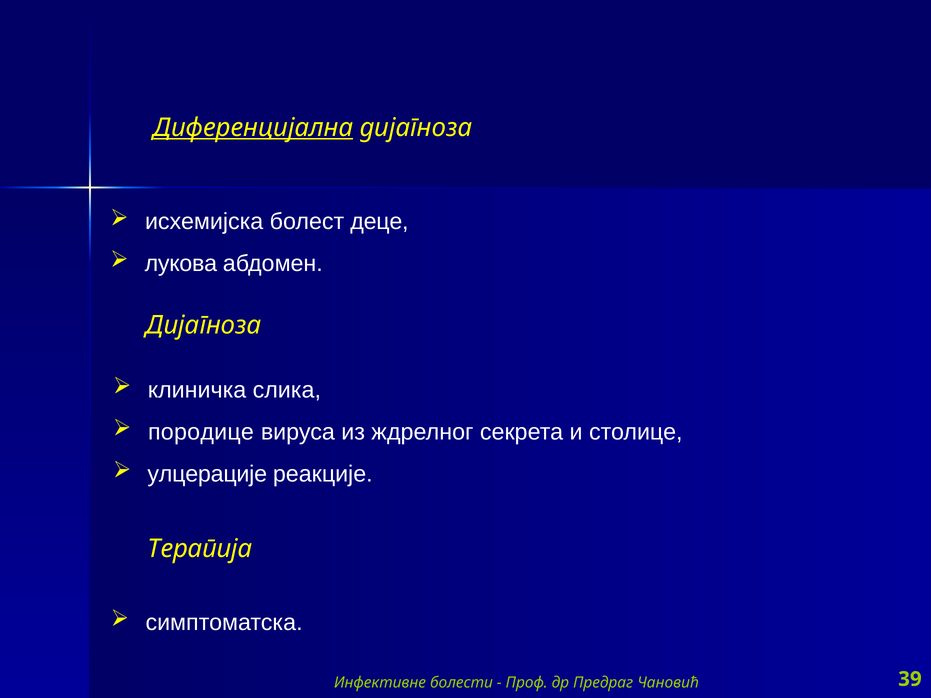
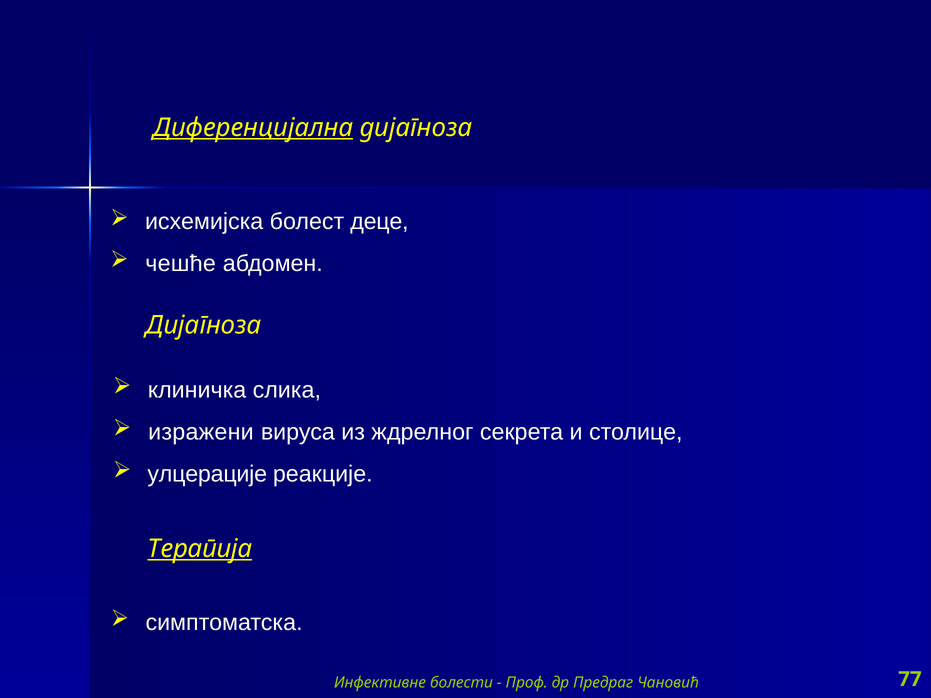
лукова: лукова -> чешће
породице: породице -> изражени
Терапија underline: none -> present
39: 39 -> 77
